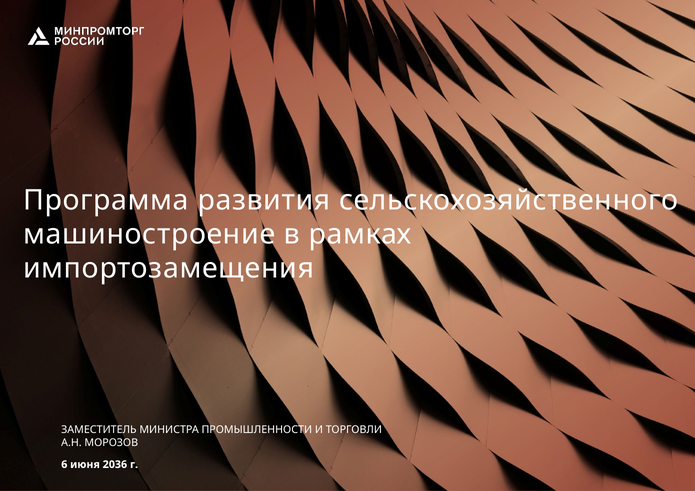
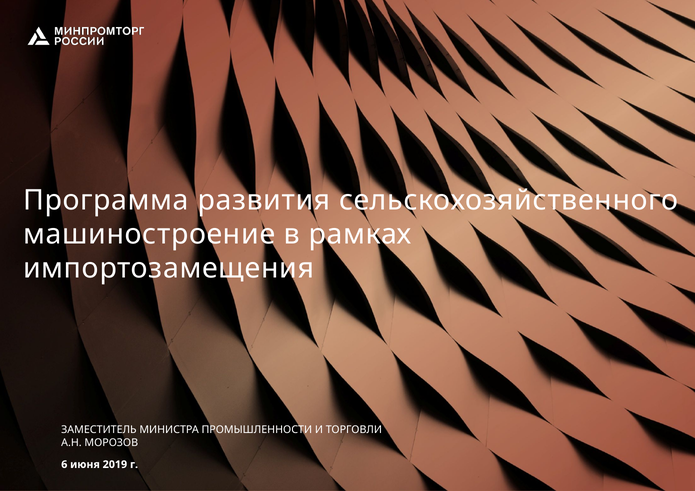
2036: 2036 -> 2019
